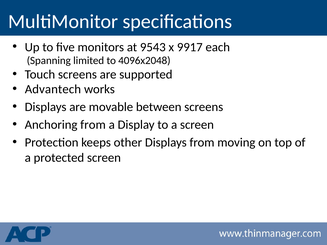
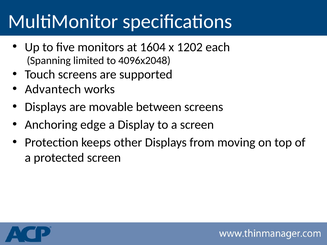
9543: 9543 -> 1604
9917: 9917 -> 1202
Anchoring from: from -> edge
